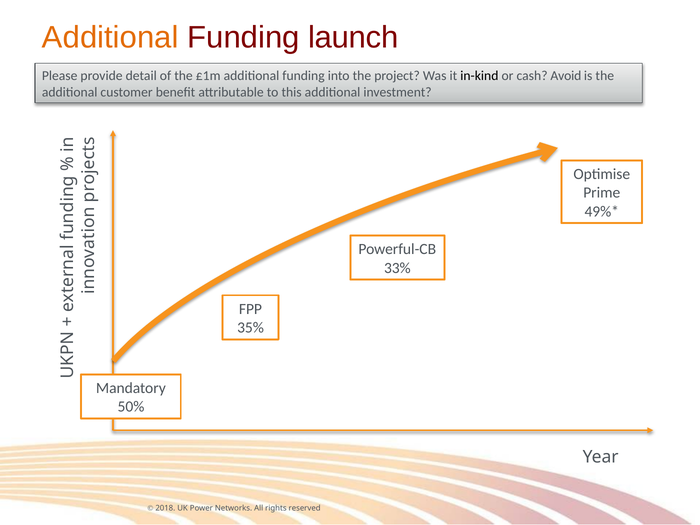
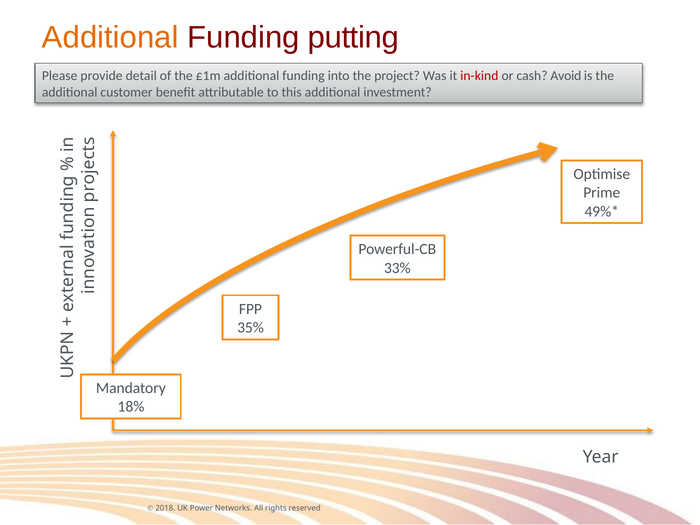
launch: launch -> putting
in-kind colour: black -> red
50%: 50% -> 18%
